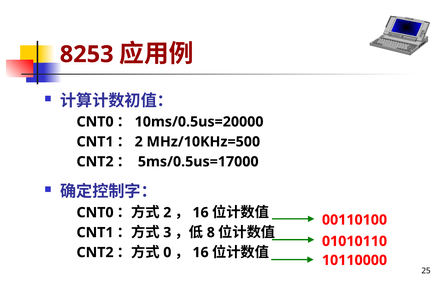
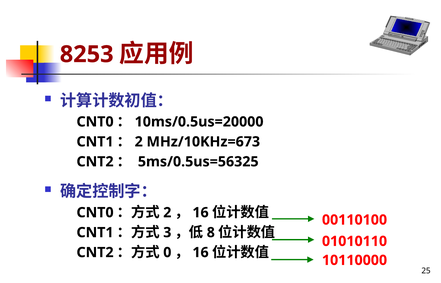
MHz/10KHz=500: MHz/10KHz=500 -> MHz/10KHz=673
5ms/0.5us=17000: 5ms/0.5us=17000 -> 5ms/0.5us=56325
